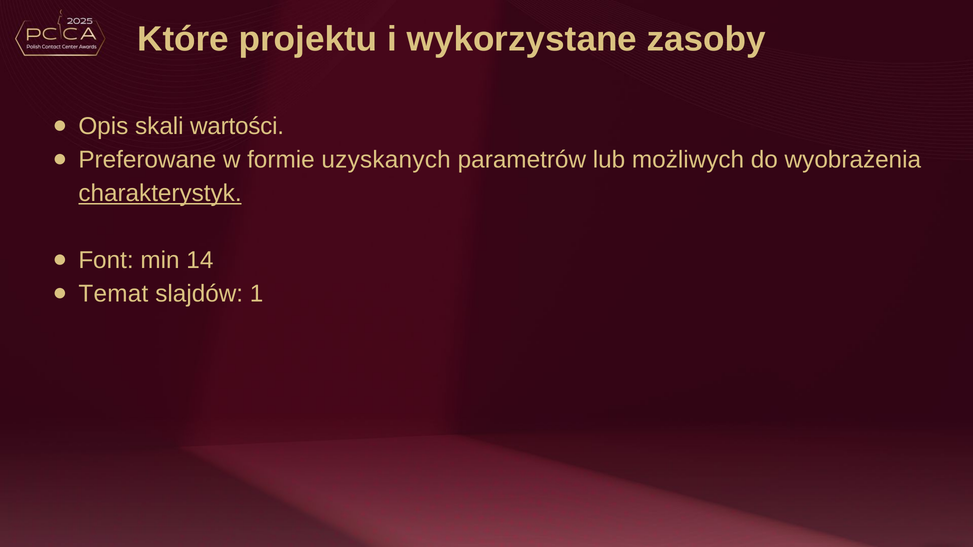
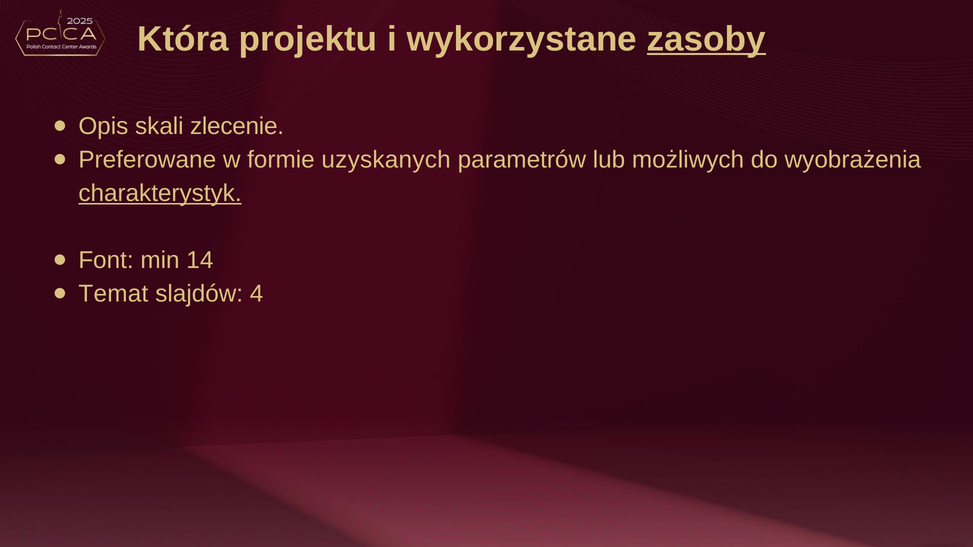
Które: Które -> Która
zasoby underline: none -> present
wartości: wartości -> zlecenie
1: 1 -> 4
